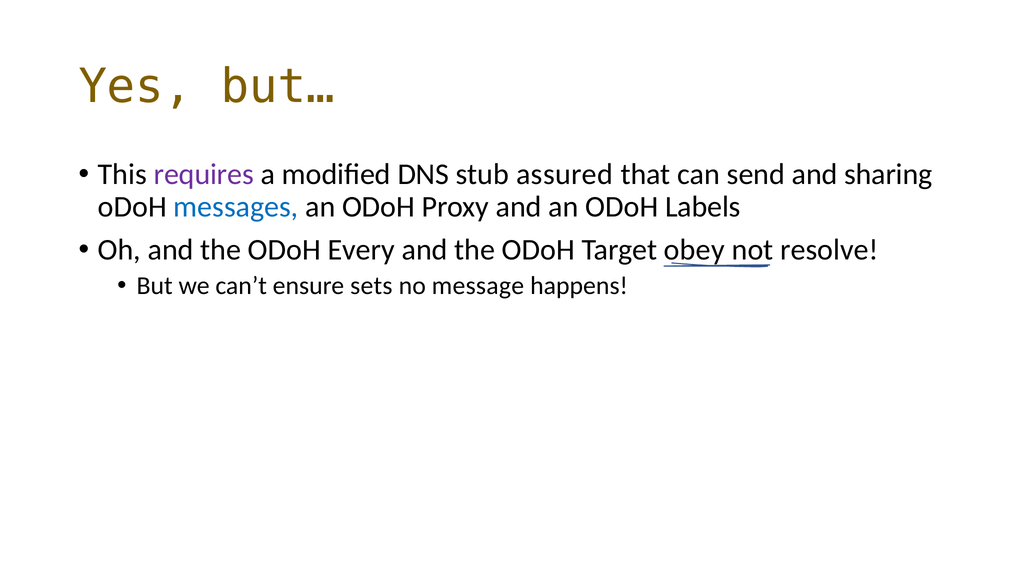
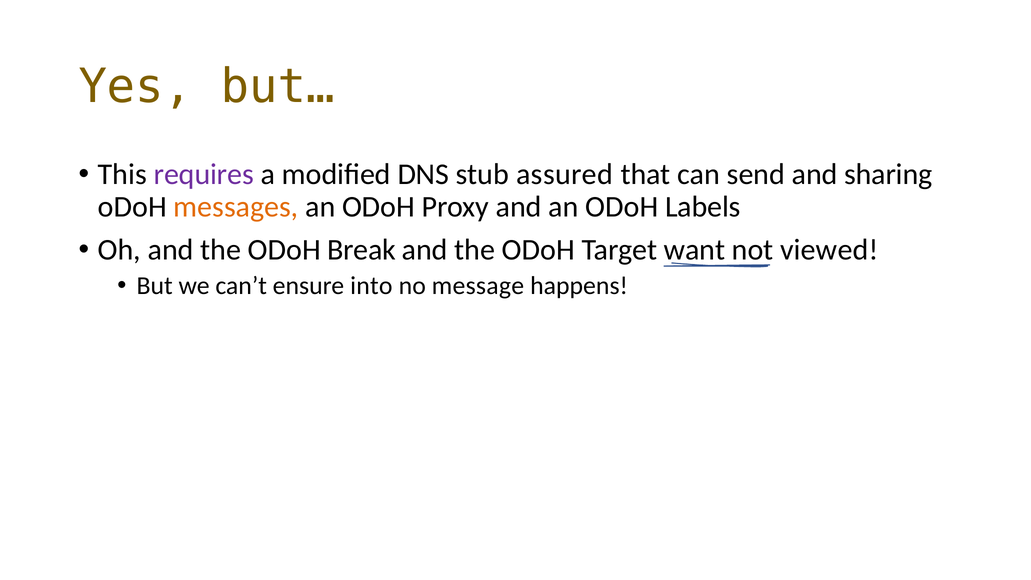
messages colour: blue -> orange
Every: Every -> Break
obey: obey -> want
resolve: resolve -> viewed
sets: sets -> into
